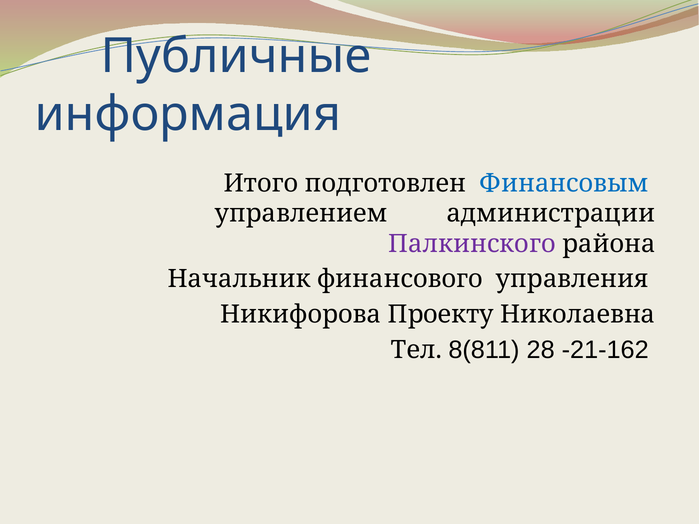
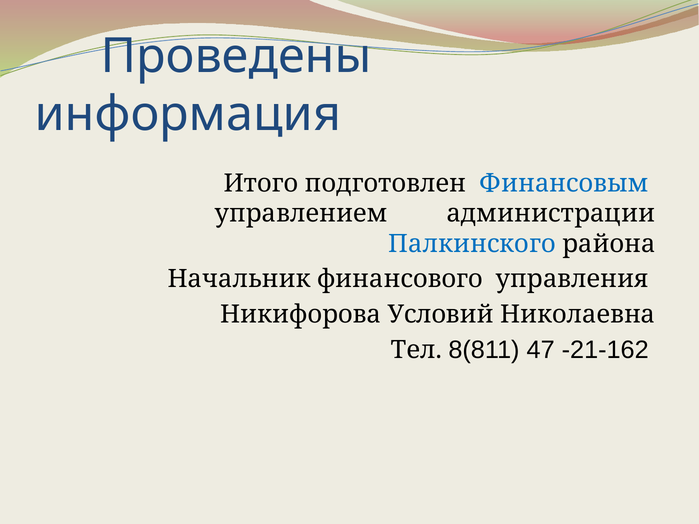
Публичные: Публичные -> Проведены
Палкинского colour: purple -> blue
Проекту: Проекту -> Условий
28: 28 -> 47
